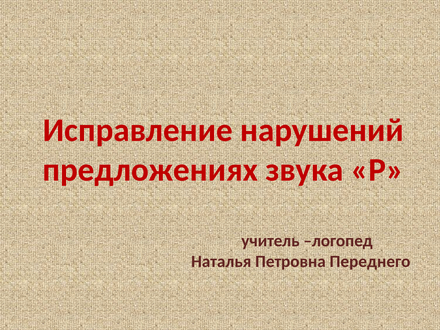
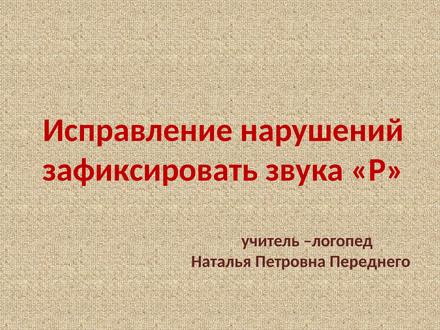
предложениях: предложениях -> зафиксировать
